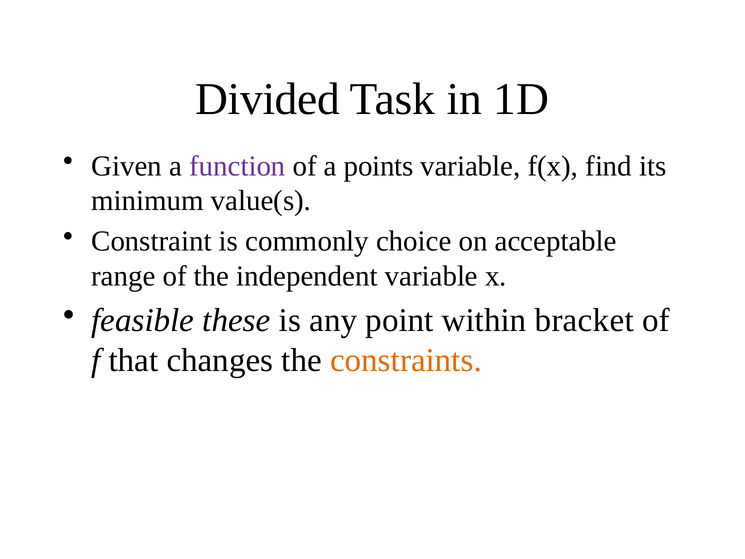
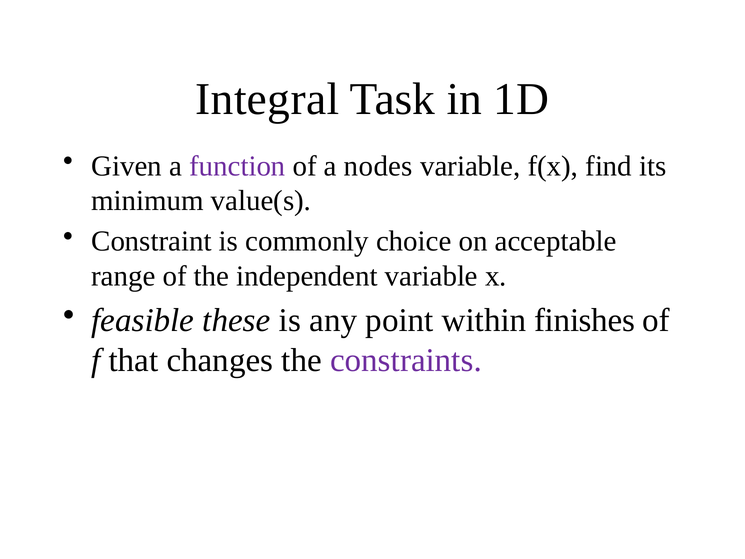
Divided: Divided -> Integral
points: points -> nodes
bracket: bracket -> finishes
constraints colour: orange -> purple
